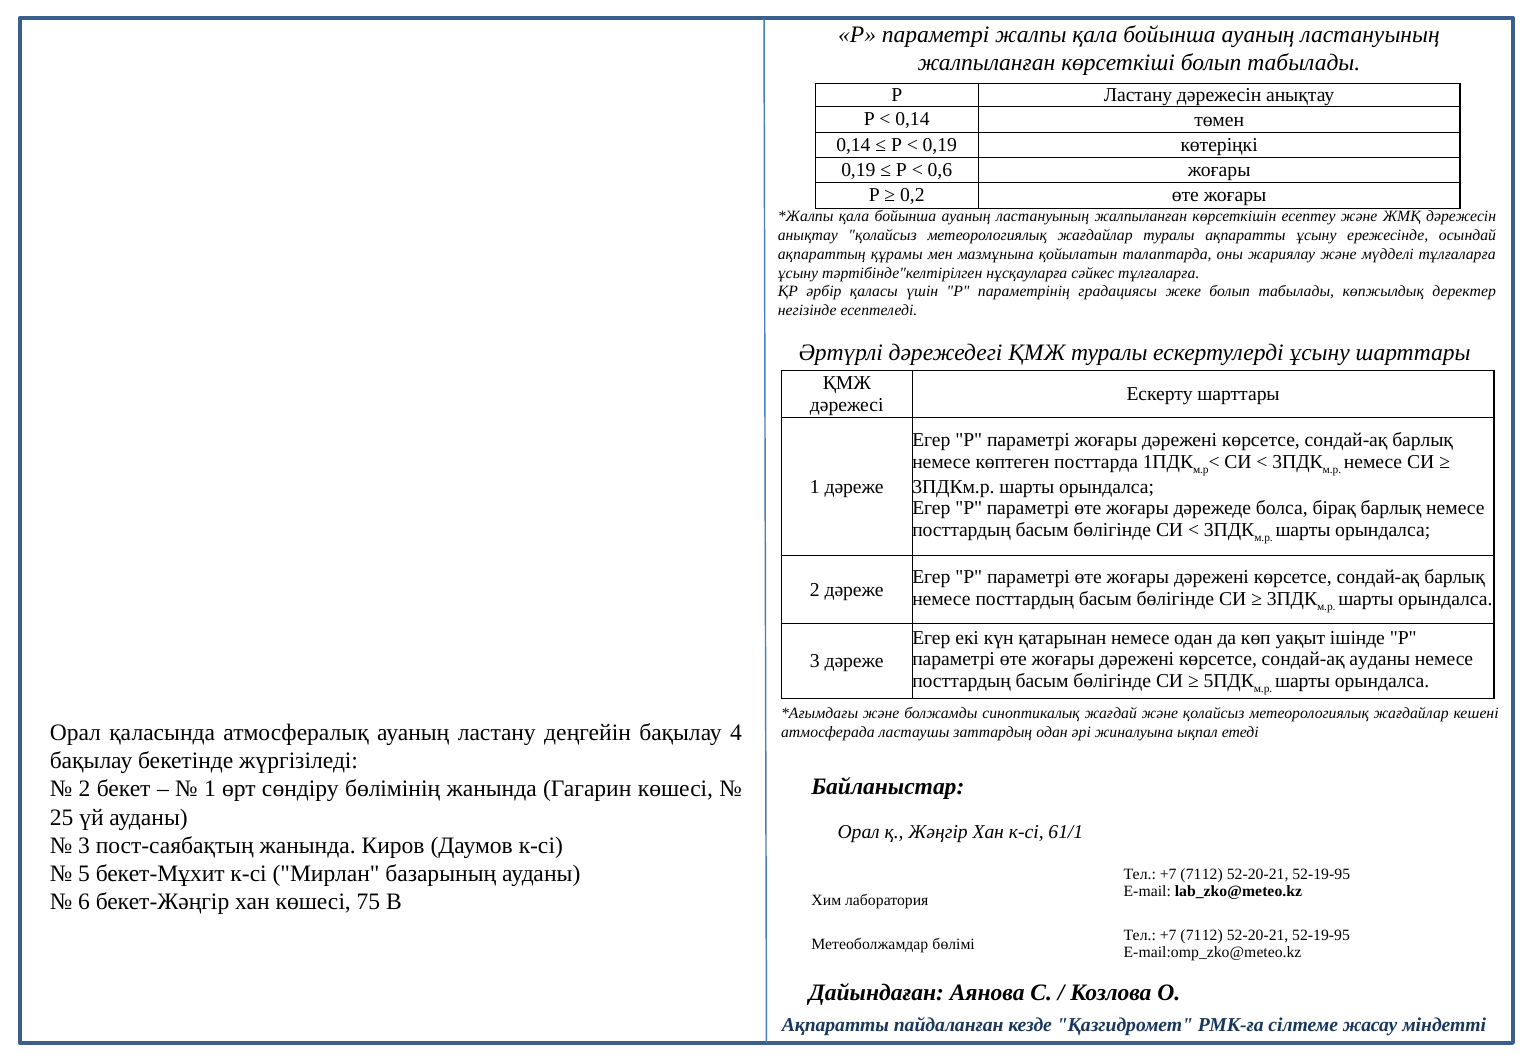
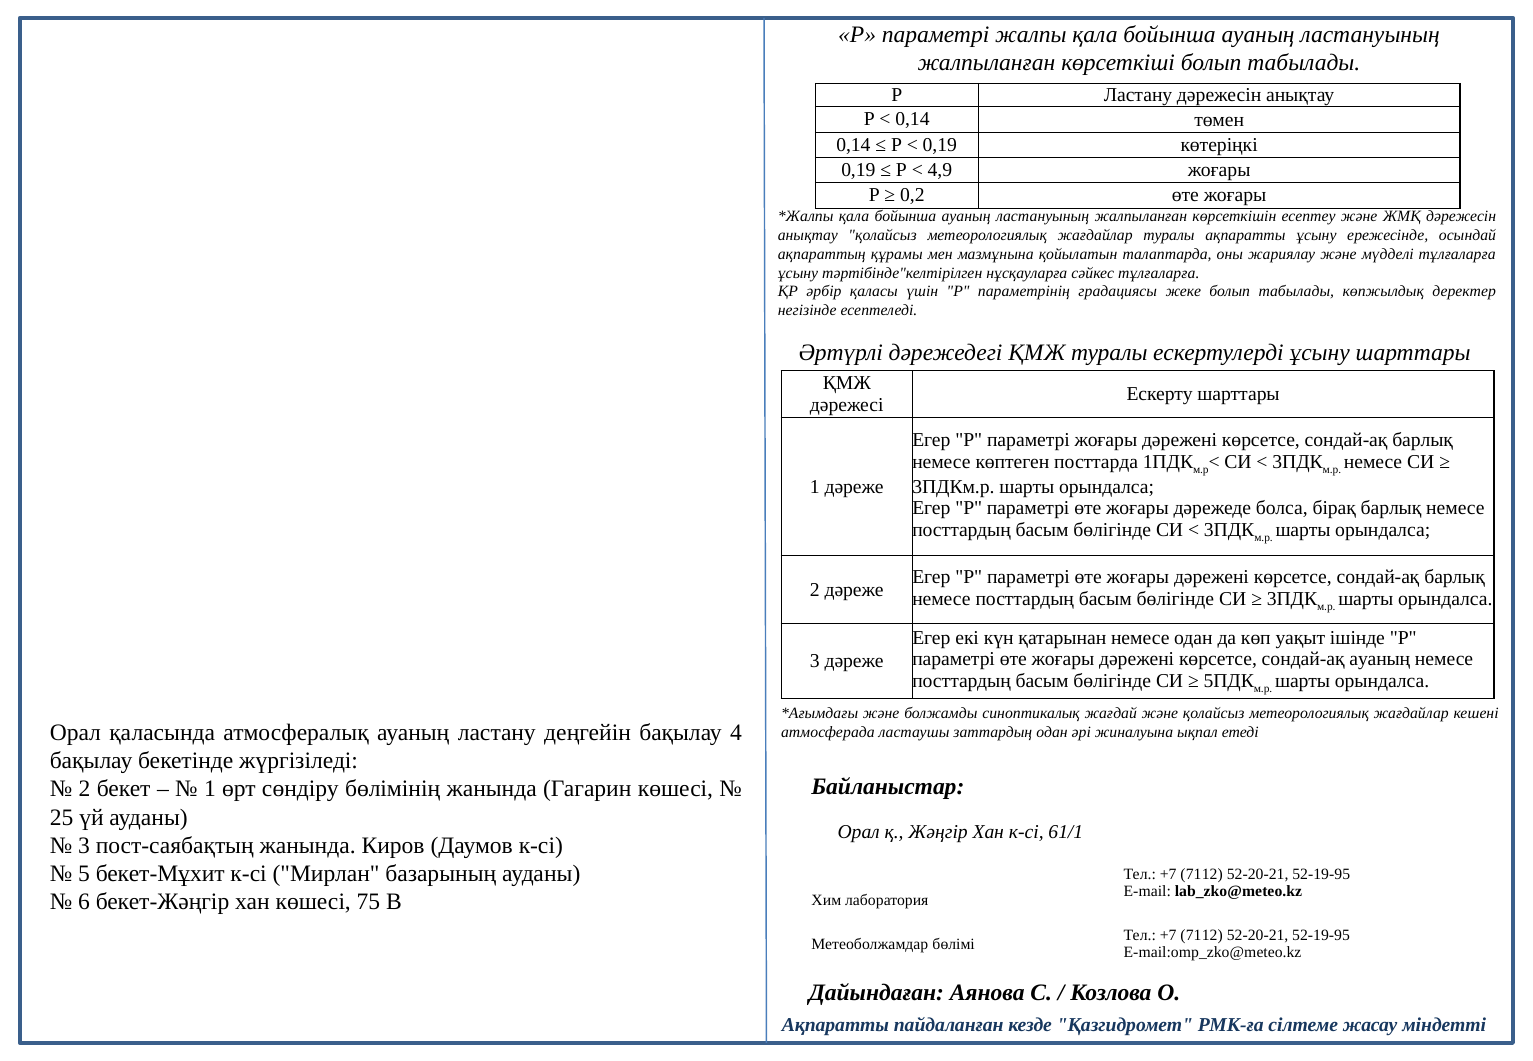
0,6: 0,6 -> 4,9
сондай-ақ ауданы: ауданы -> ауаның
